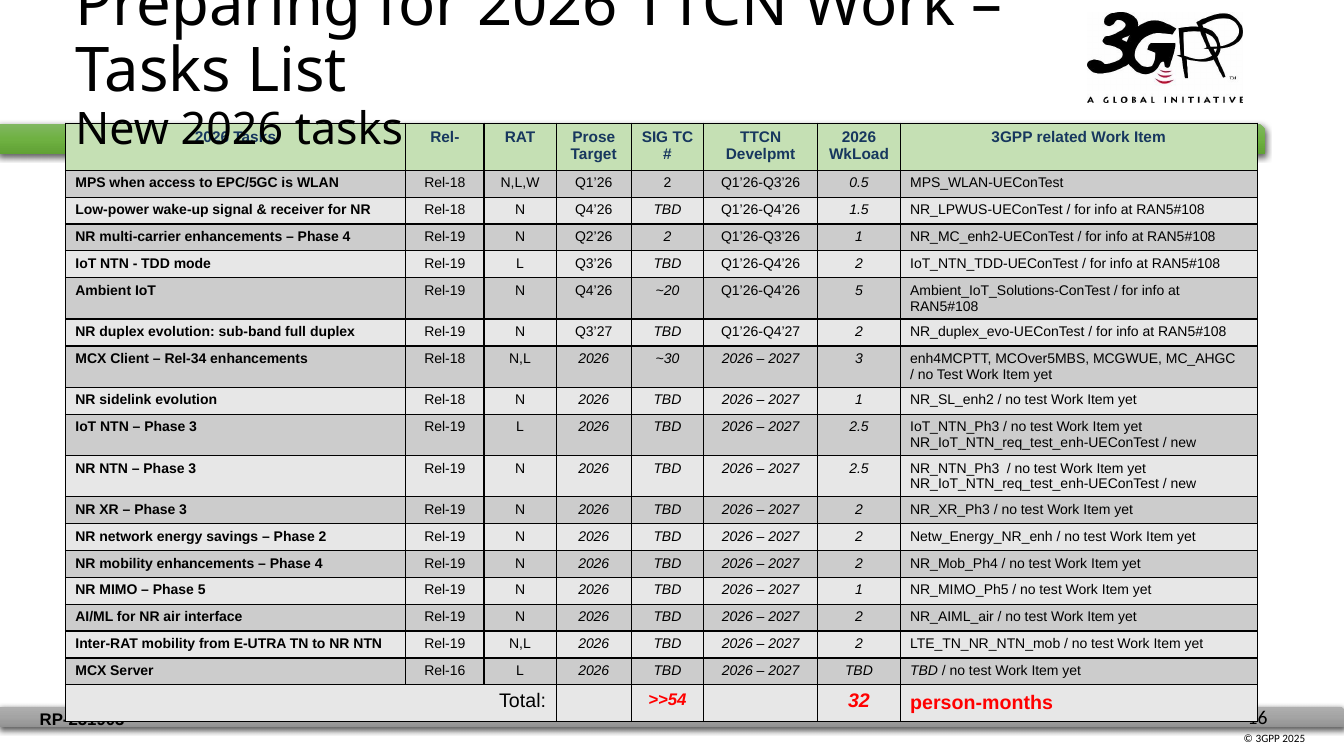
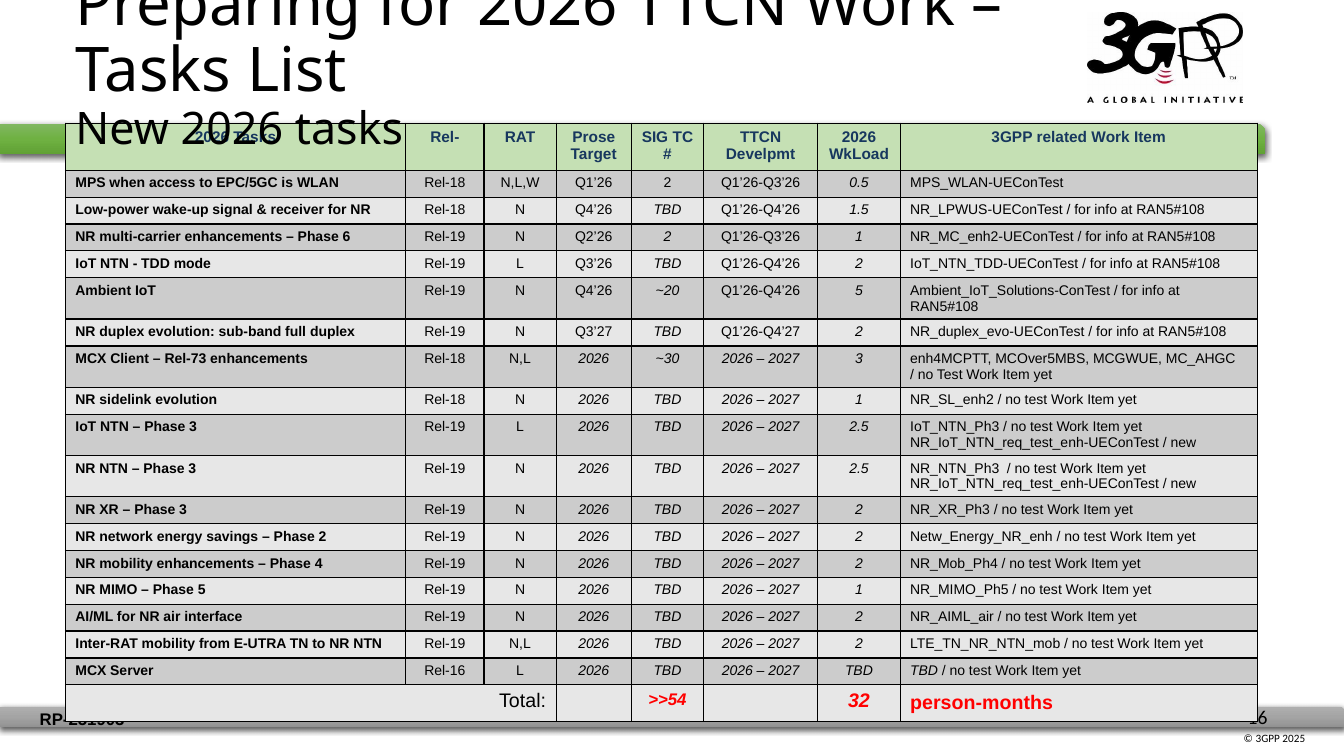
4 at (347, 237): 4 -> 6
Rel-34: Rel-34 -> Rel-73
